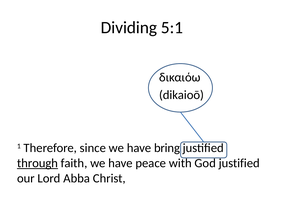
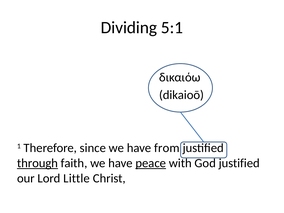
bring: bring -> from
peace underline: none -> present
Abba: Abba -> Little
